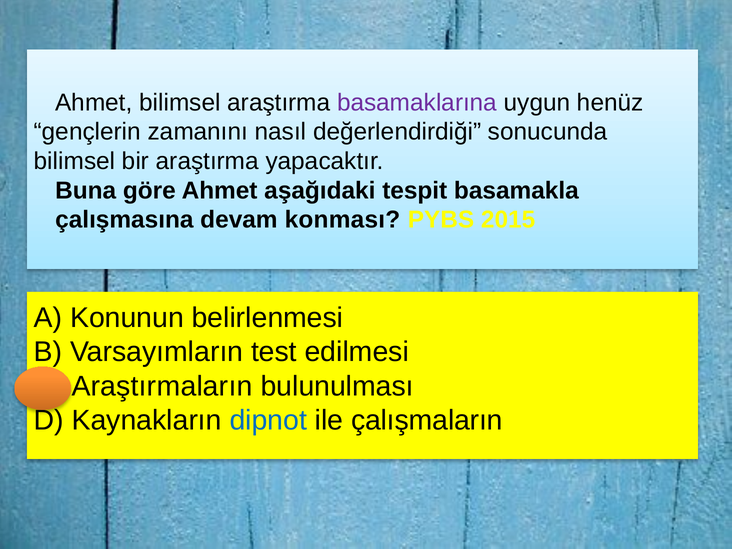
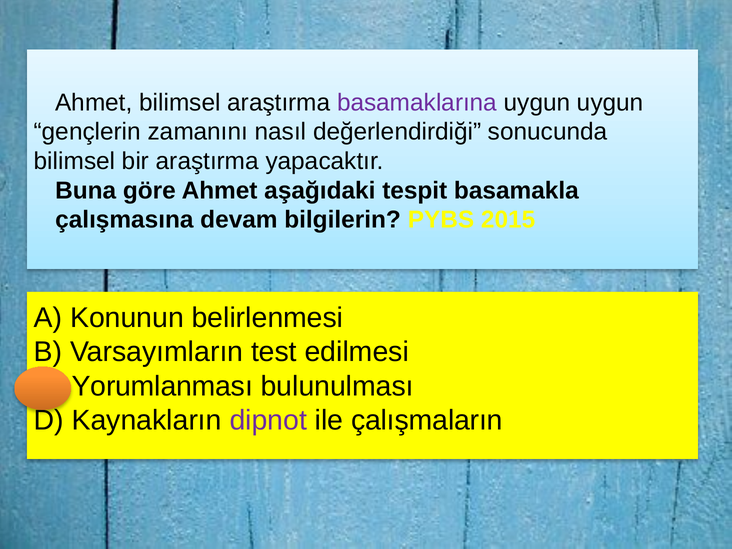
uygun henüz: henüz -> uygun
konması: konması -> bilgilerin
Araştırmaların: Araştırmaların -> Yorumlanması
dipnot colour: blue -> purple
